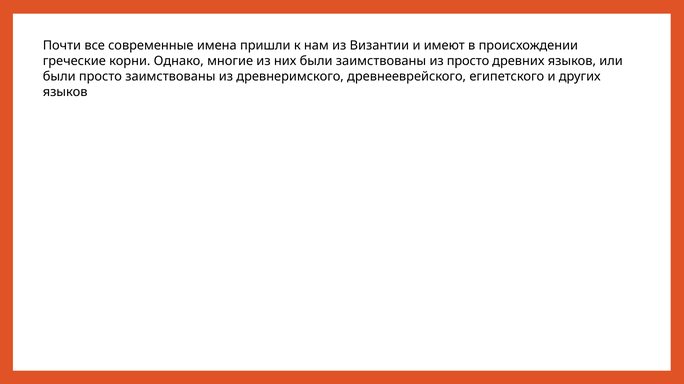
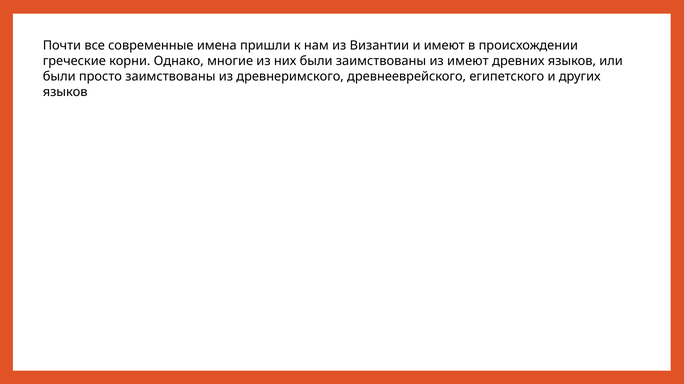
из просто: просто -> имеют
